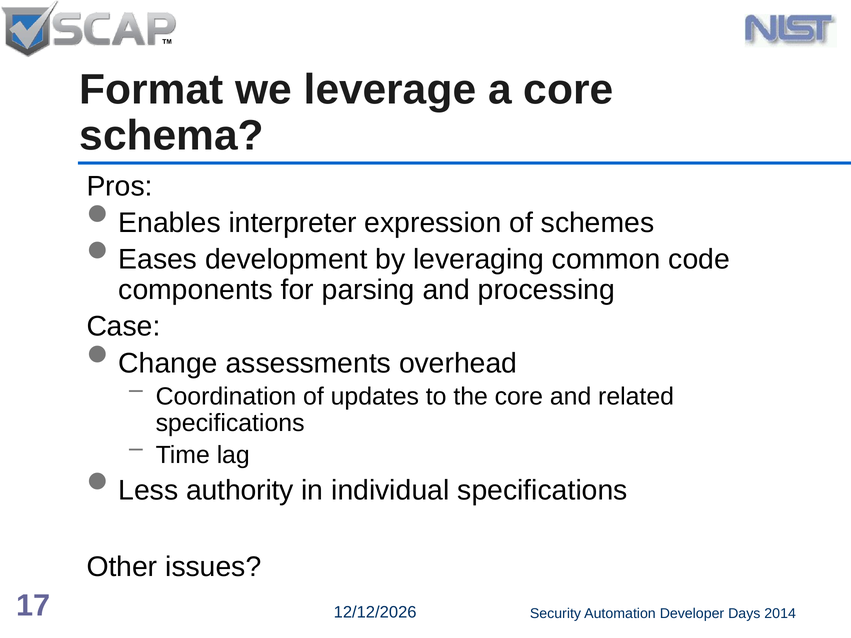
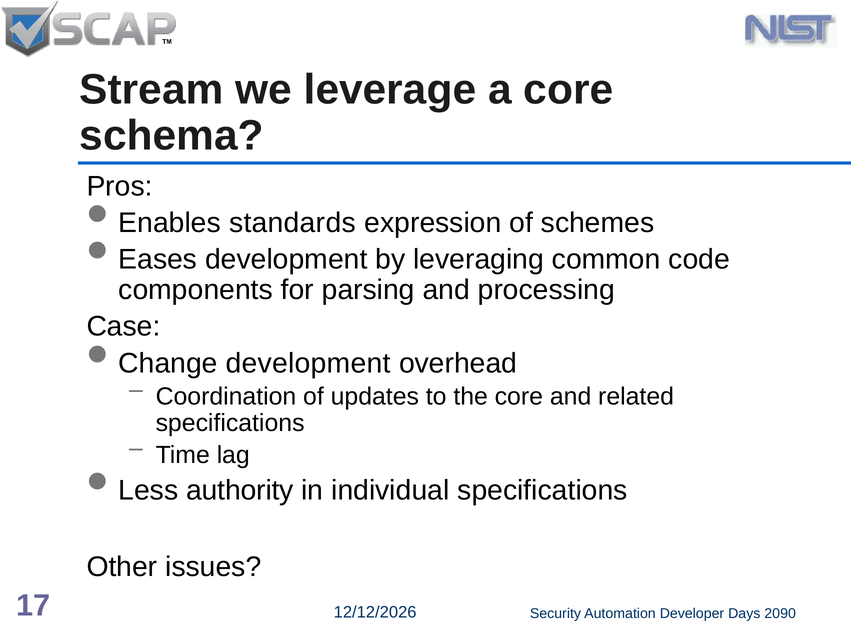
Format: Format -> Stream
interpreter: interpreter -> standards
Change assessments: assessments -> development
2014: 2014 -> 2090
